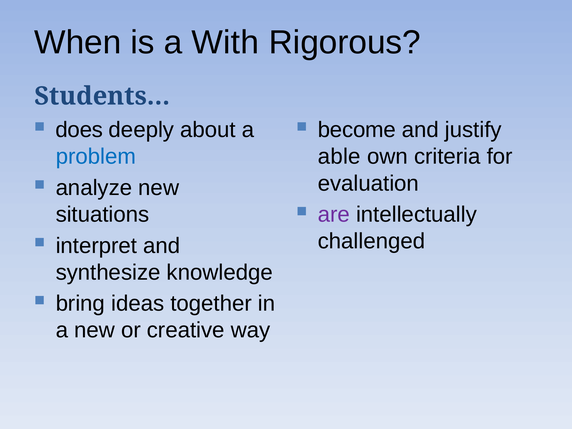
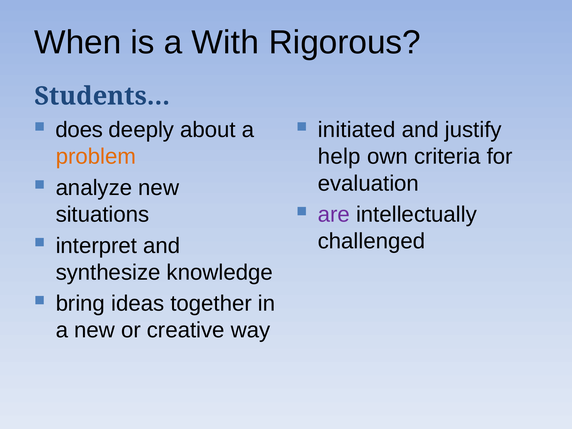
become: become -> initiated
problem colour: blue -> orange
able: able -> help
